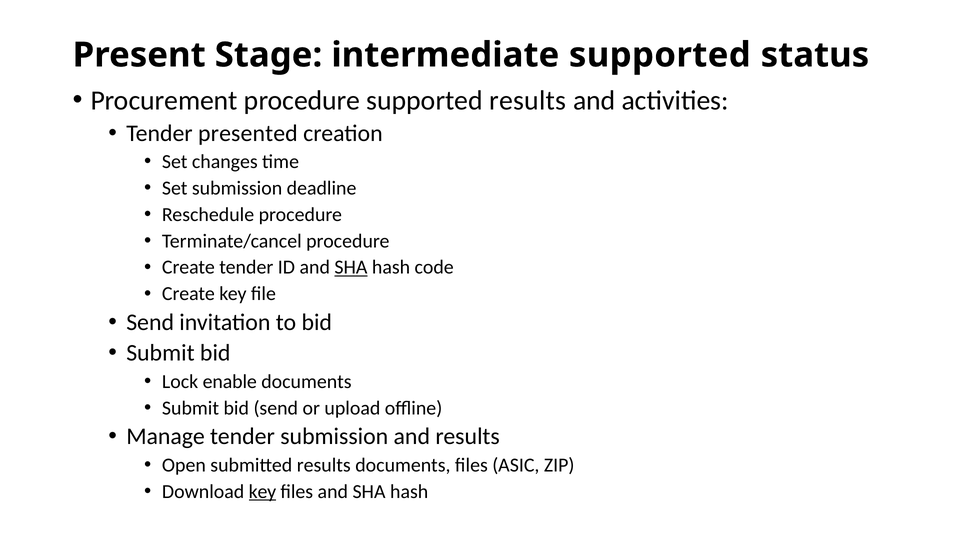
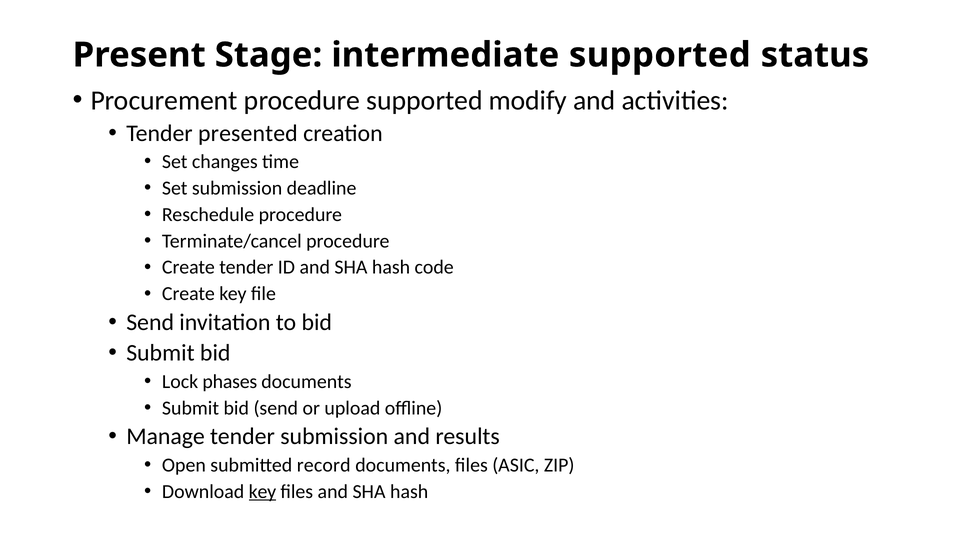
supported results: results -> modify
SHA at (351, 267) underline: present -> none
enable: enable -> phases
submitted results: results -> record
